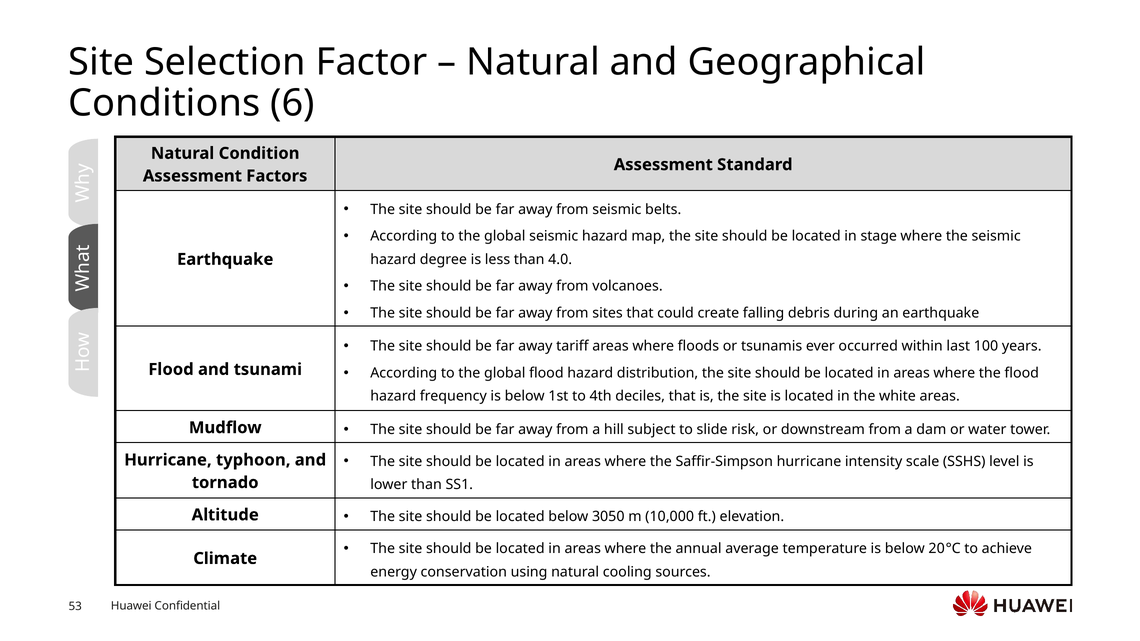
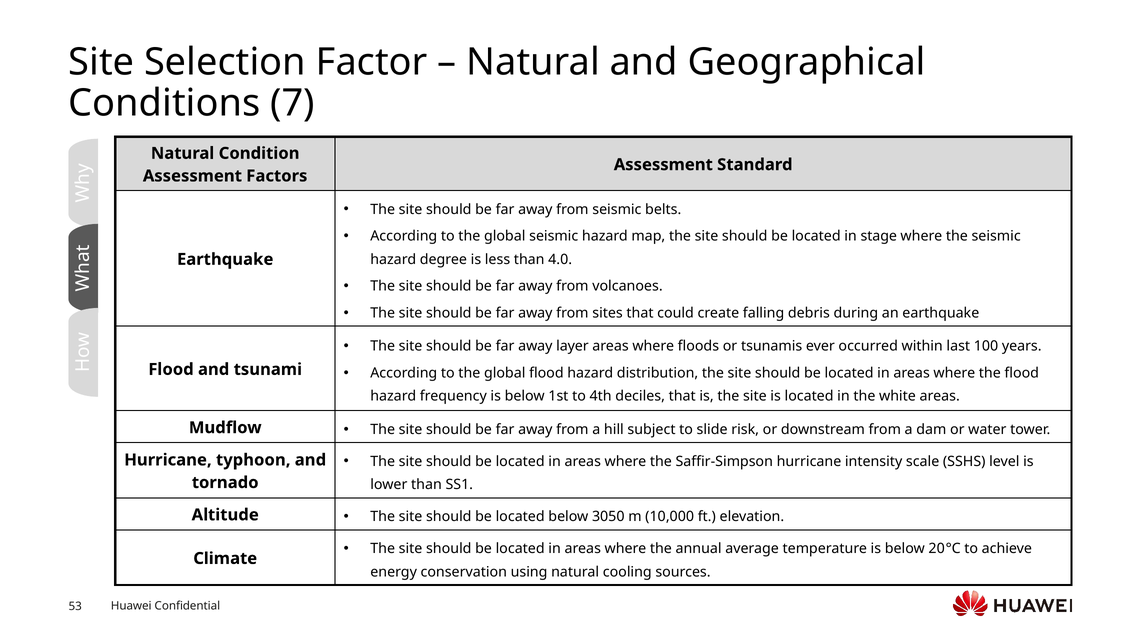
6: 6 -> 7
tariff: tariff -> layer
